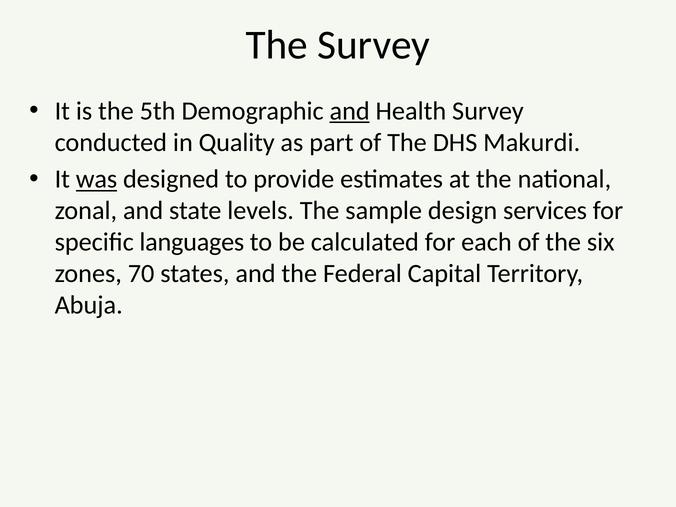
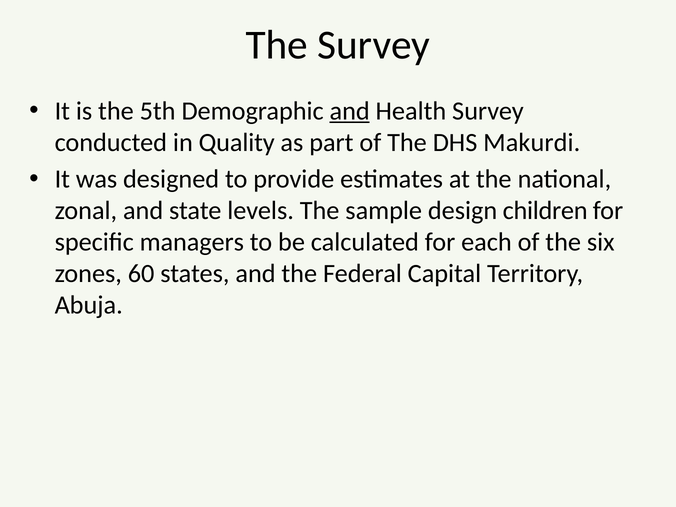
was underline: present -> none
services: services -> children
languages: languages -> managers
70: 70 -> 60
